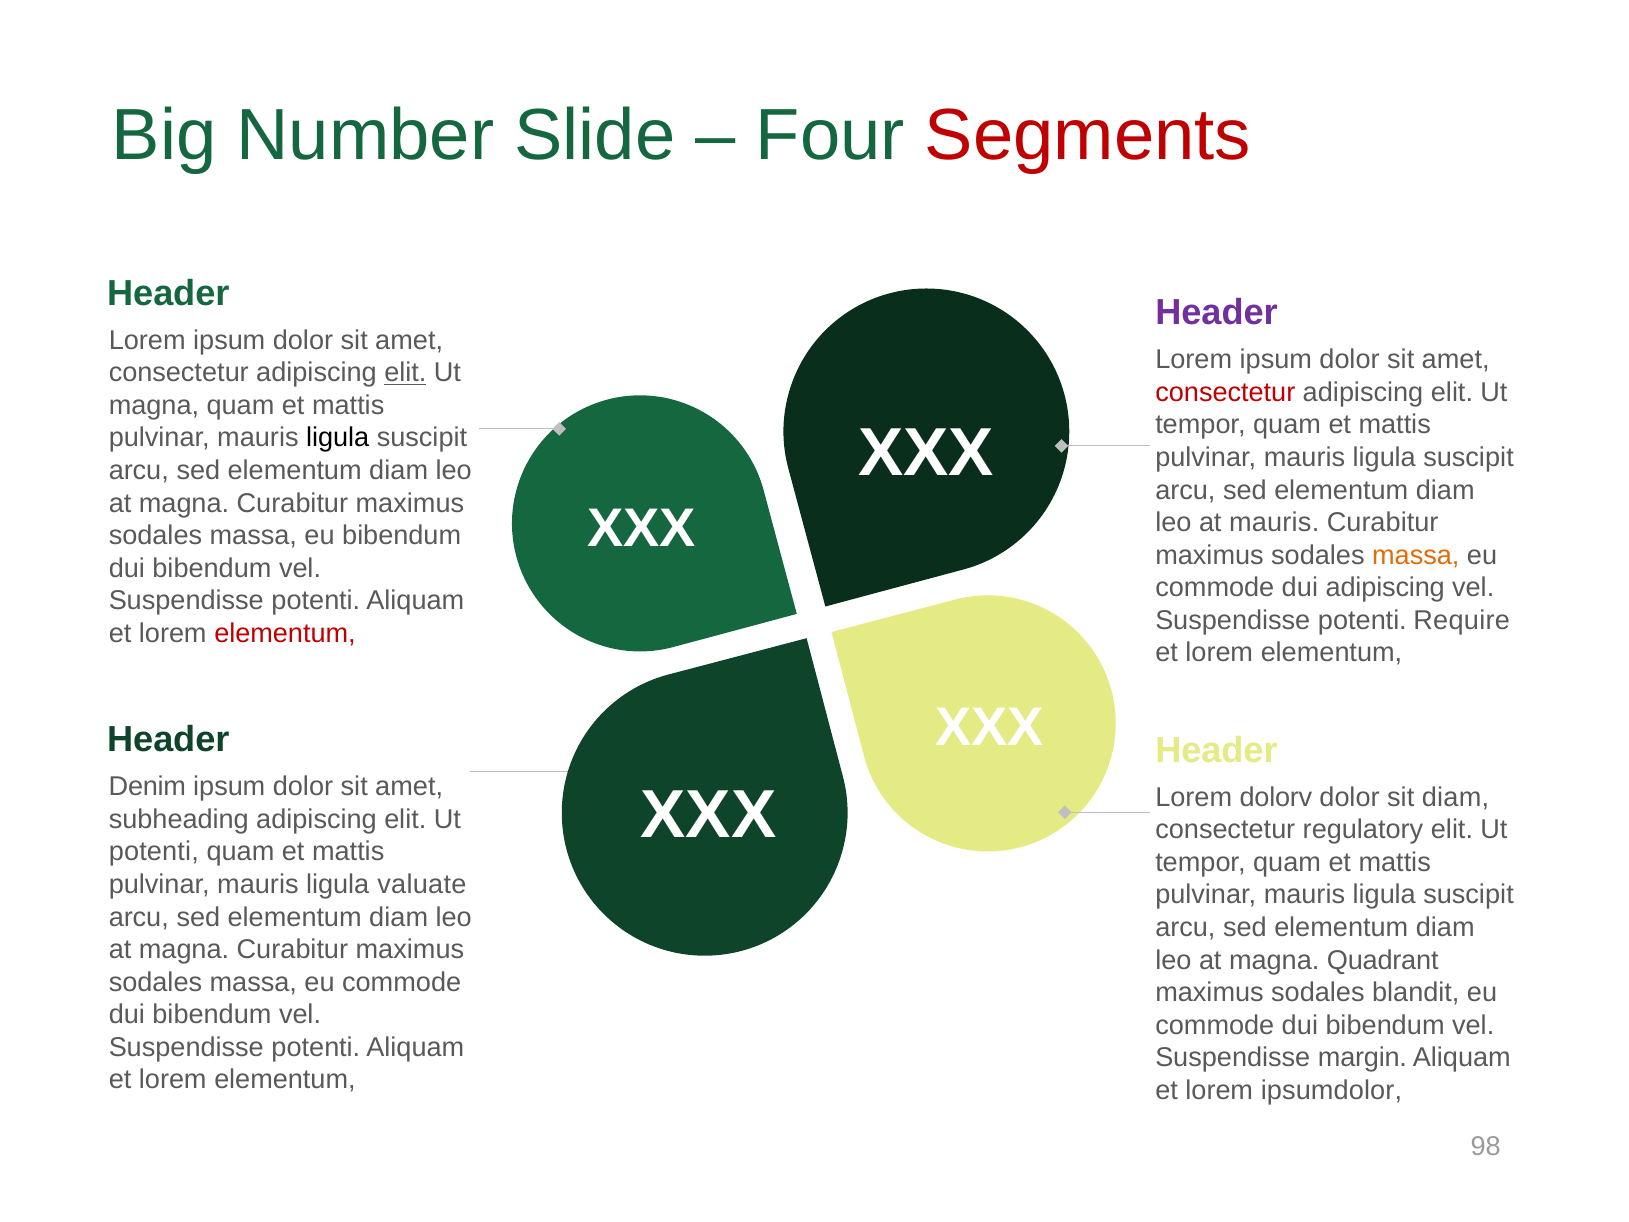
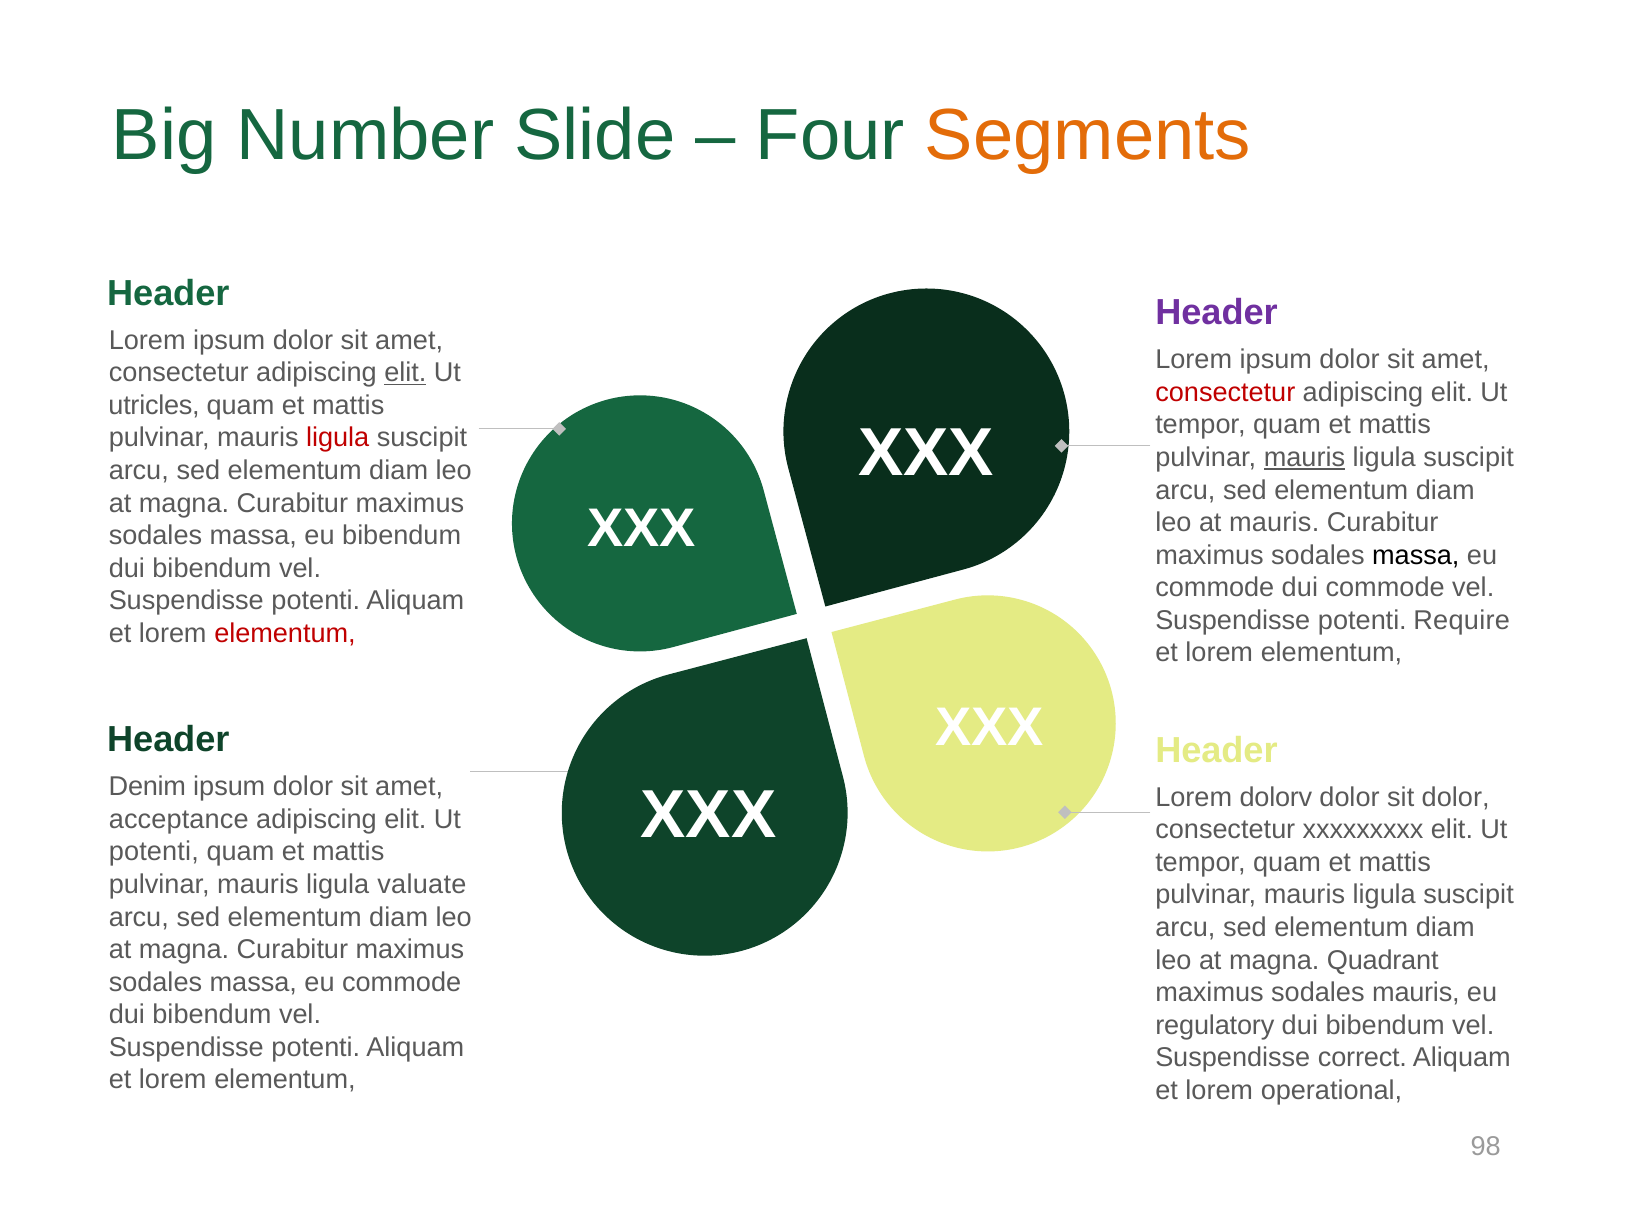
Segments colour: red -> orange
magna at (154, 405): magna -> utricles
ligula at (338, 438) colour: black -> red
mauris at (1304, 457) underline: none -> present
massa at (1416, 555) colour: orange -> black
dui adipiscing: adipiscing -> commode
sit diam: diam -> dolor
subheading: subheading -> acceptance
regulatory: regulatory -> xxxxxxxxx
sodales blandit: blandit -> mauris
commode at (1215, 1025): commode -> regulatory
margin: margin -> correct
ipsumdolor: ipsumdolor -> operational
